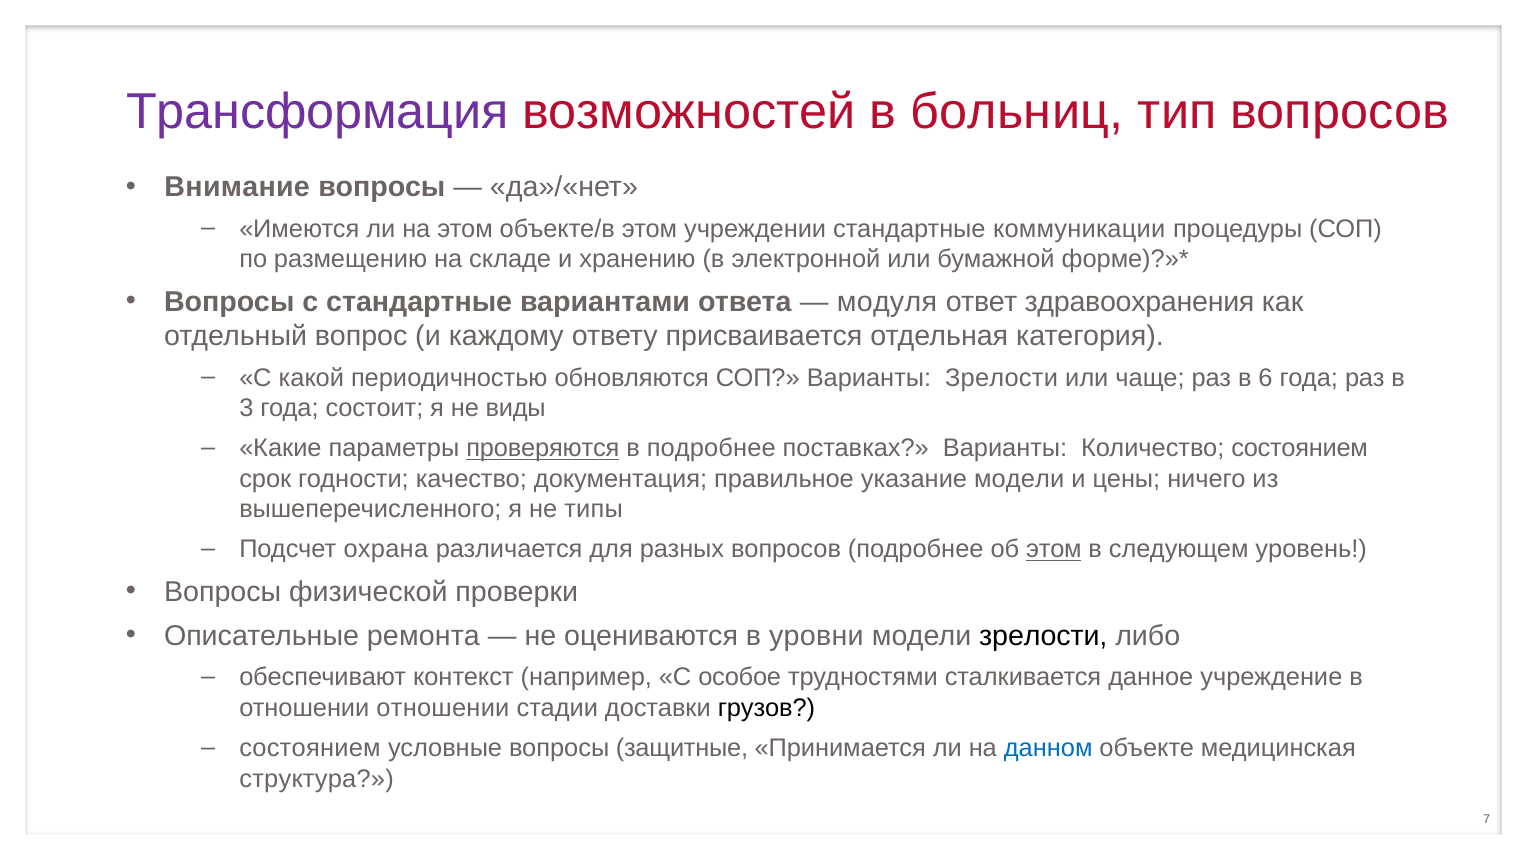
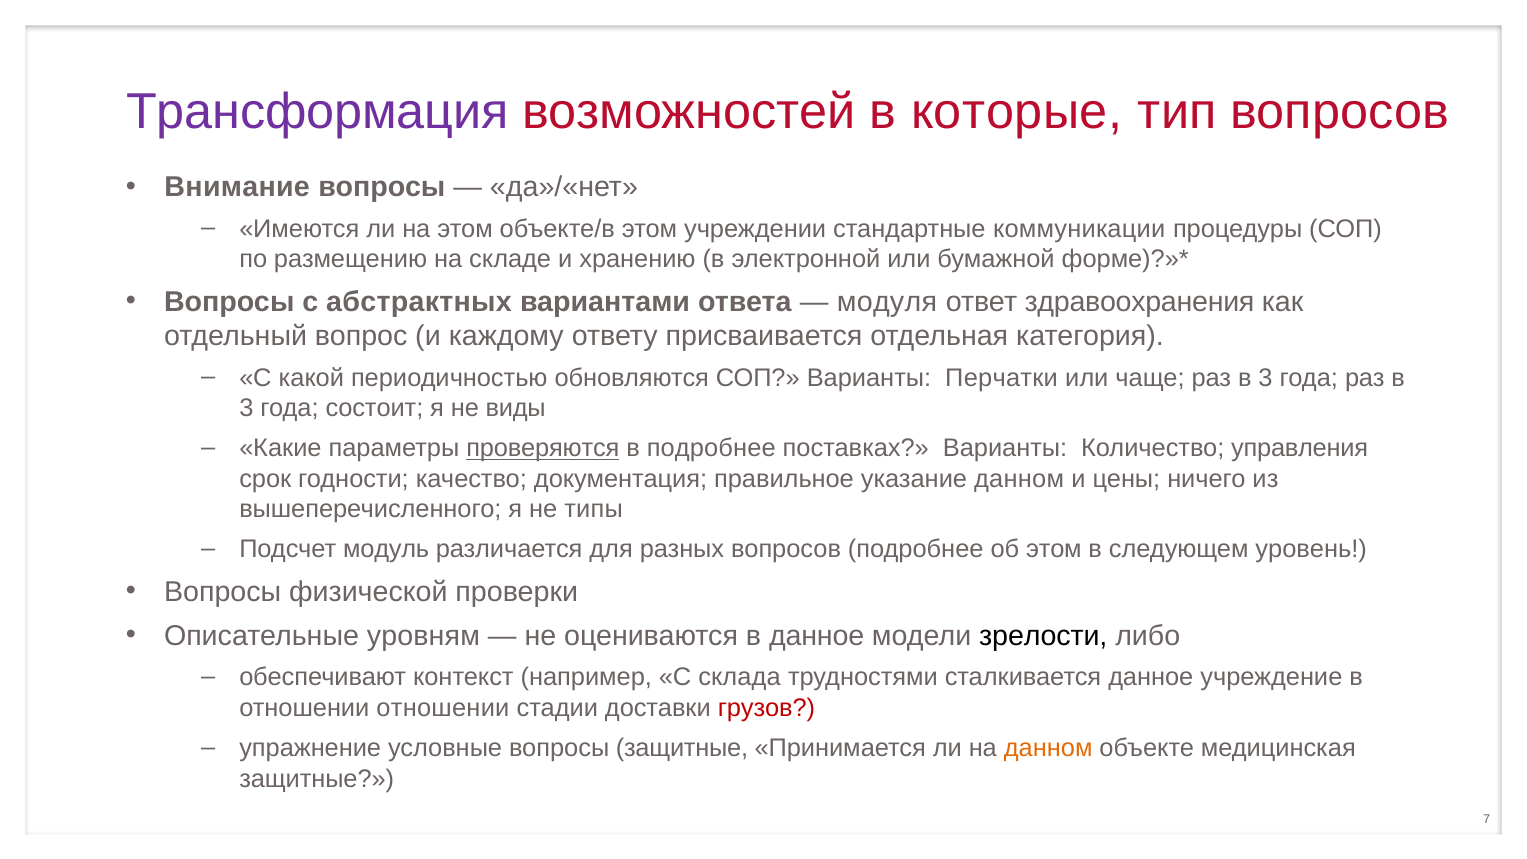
больниц: больниц -> которые
с стандартные: стандартные -> абстрактных
Варианты Зрелости: Зрелости -> Перчатки
чаще раз в 6: 6 -> 3
Количество состоянием: состоянием -> управления
указание модели: модели -> данном
охрана: охрана -> модуль
этом at (1054, 550) underline: present -> none
ремонта: ремонта -> уровням
в уровни: уровни -> данное
особое: особое -> склада
грузов colour: black -> red
состоянием at (310, 748): состоянием -> упражнение
данном at (1048, 748) colour: blue -> orange
структура at (317, 779): структура -> защитные
